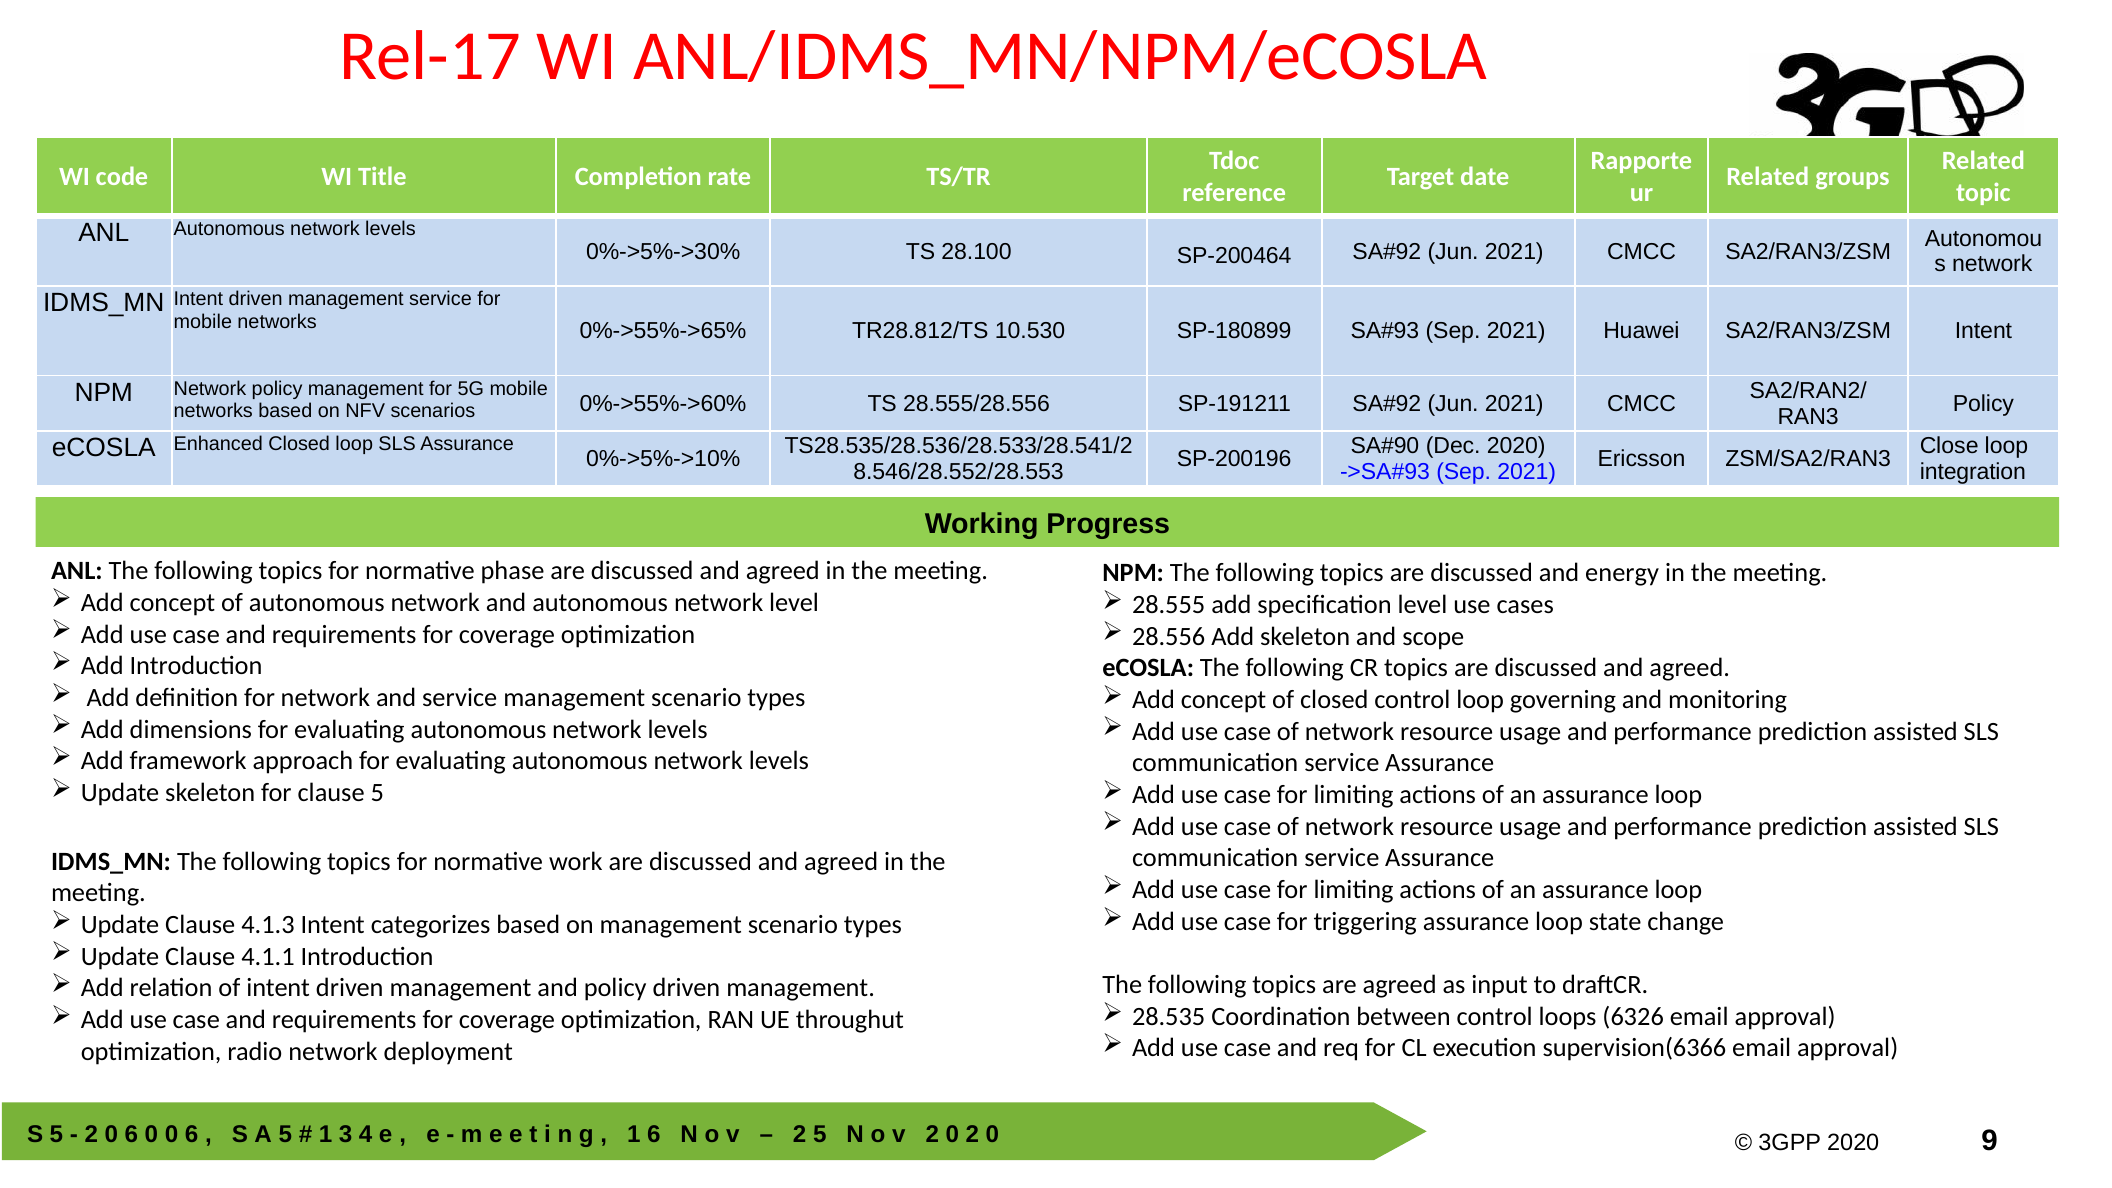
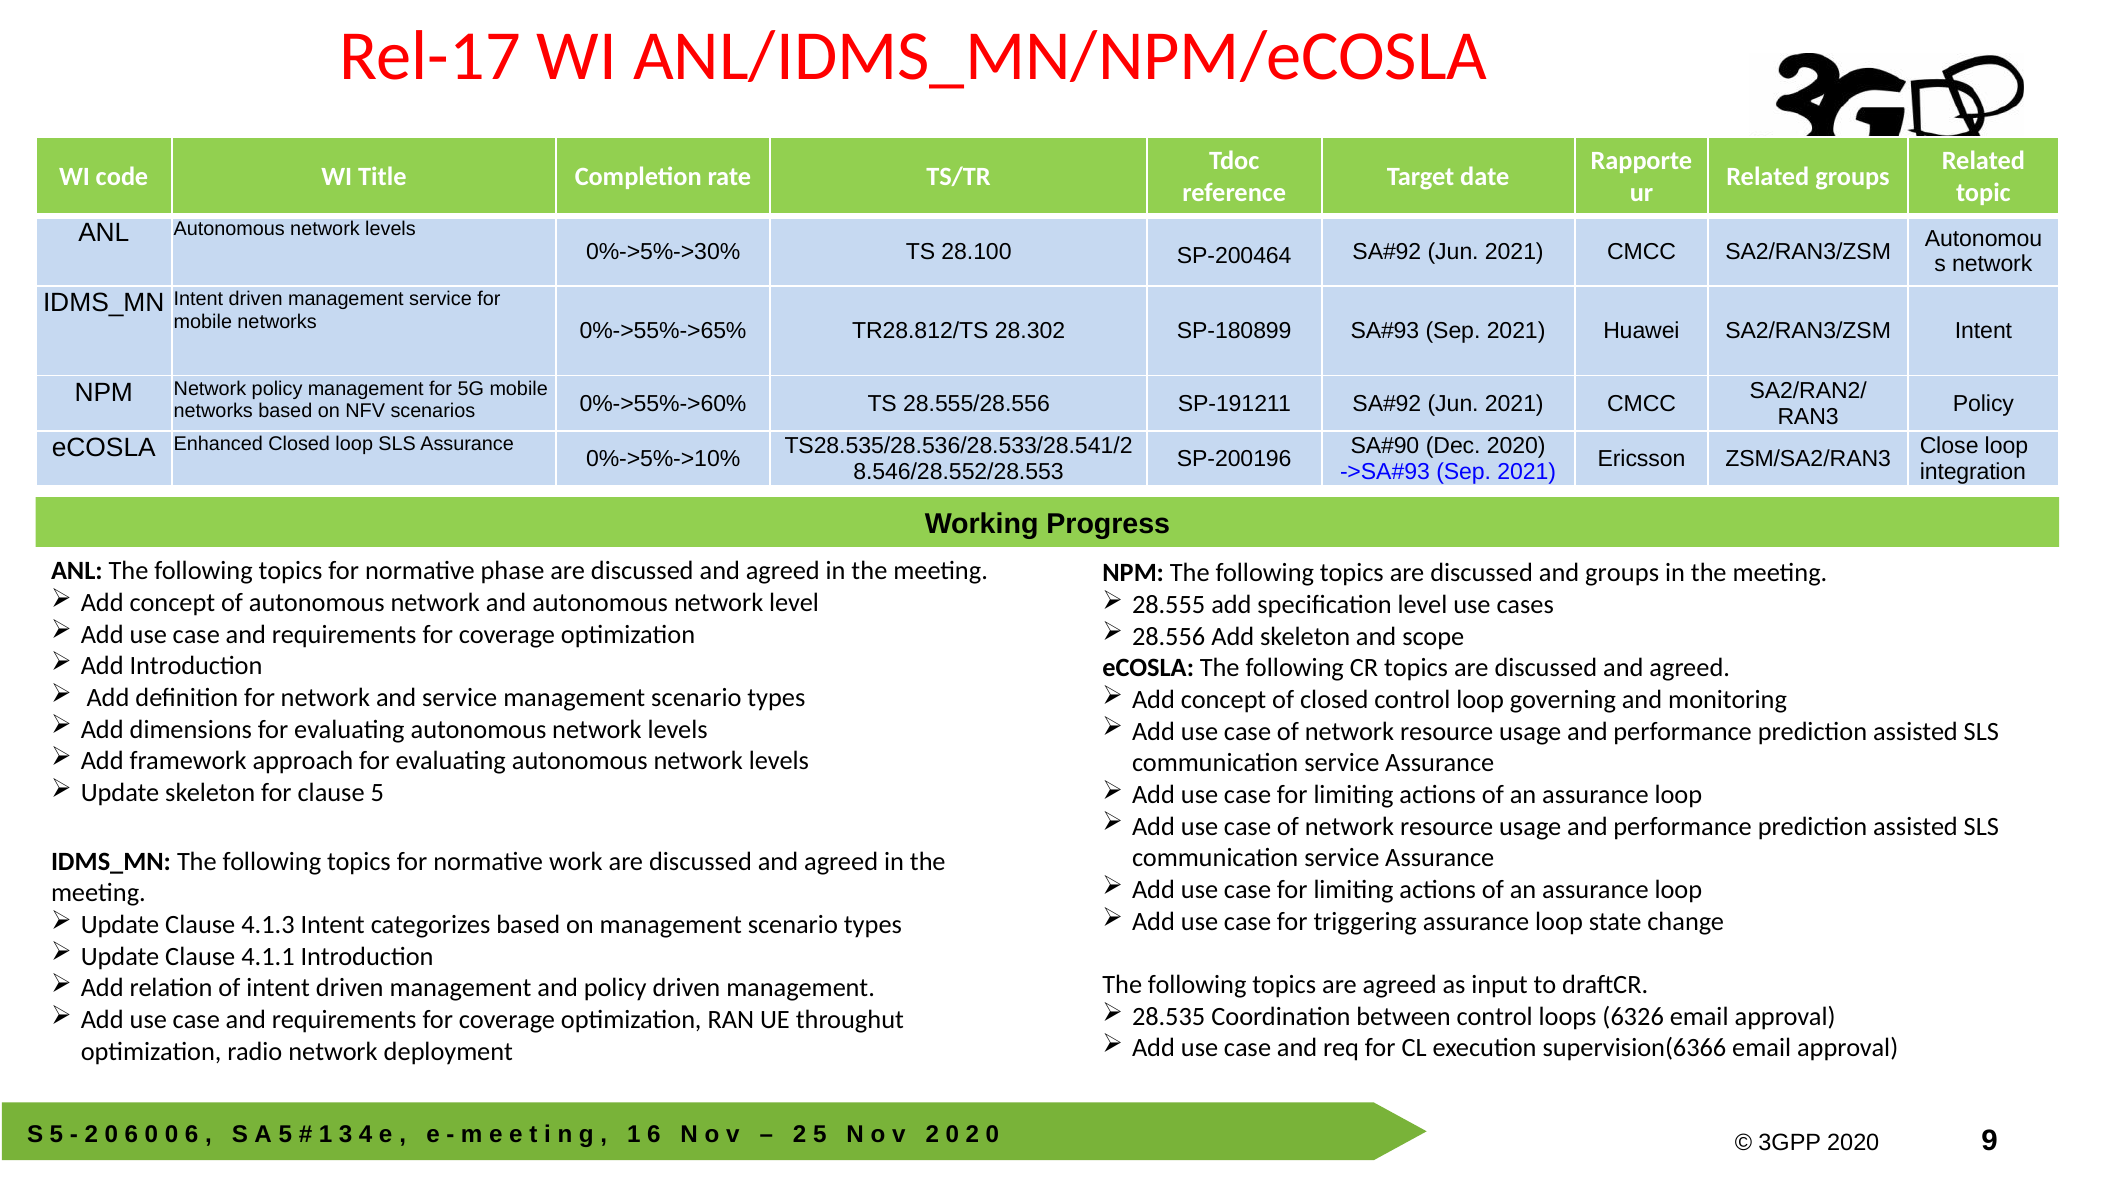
10.530: 10.530 -> 28.302
and energy: energy -> groups
